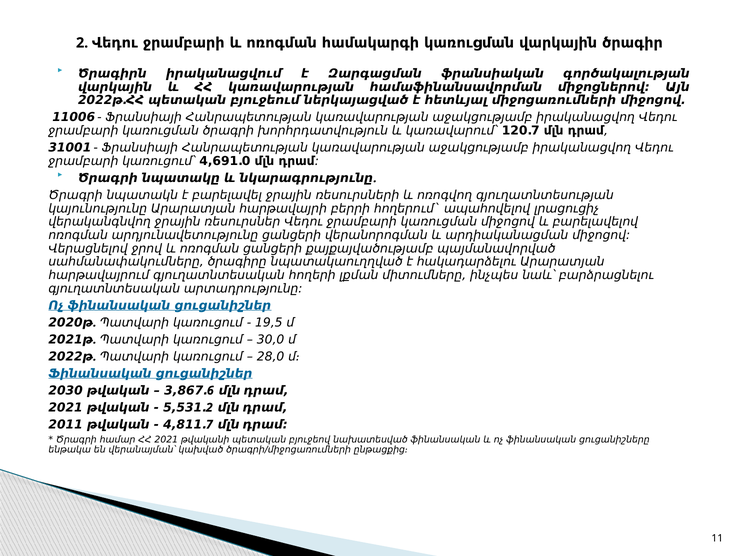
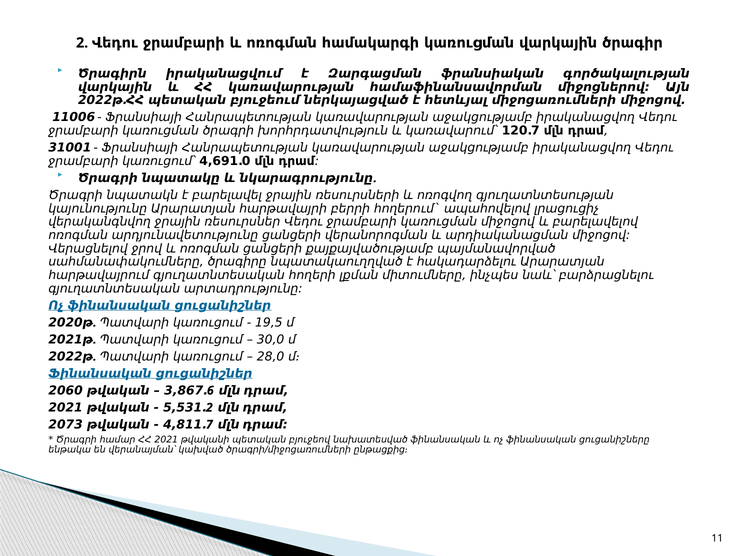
2030: 2030 -> 2060
2011: 2011 -> 2073
